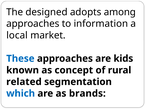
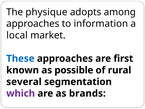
designed: designed -> physique
kids: kids -> first
concept: concept -> possible
related: related -> several
which colour: blue -> purple
